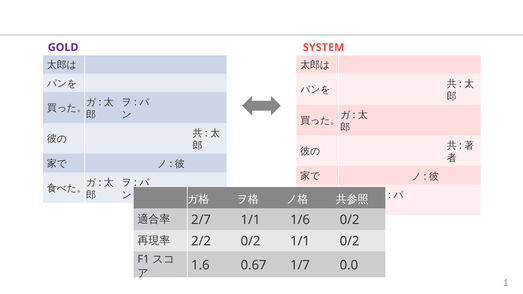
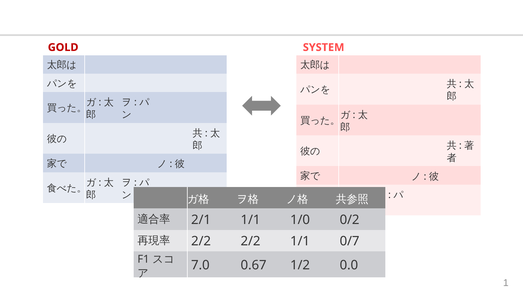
GOLD colour: purple -> red
2/7: 2/7 -> 2/1
1/6: 1/6 -> 1/0
2/2 0/2: 0/2 -> 2/2
1/1 0/2: 0/2 -> 0/7
1.6: 1.6 -> 7.0
1/7: 1/7 -> 1/2
